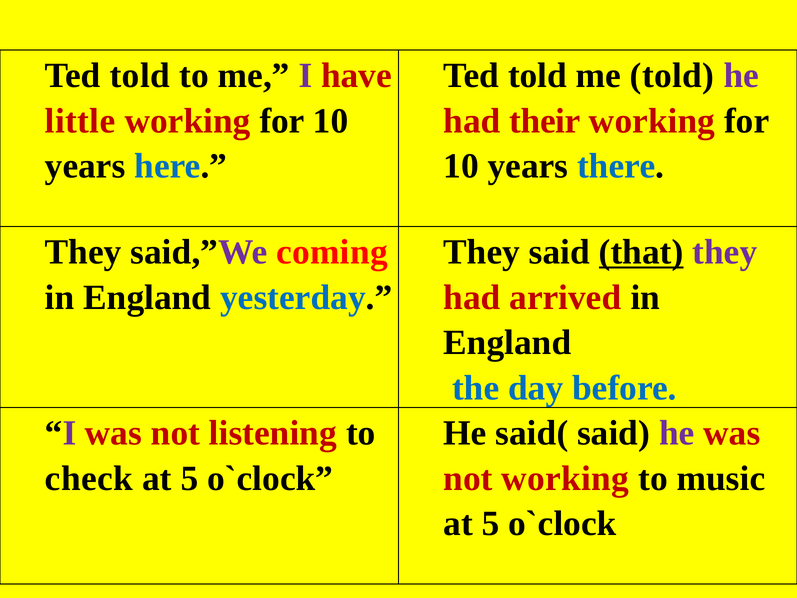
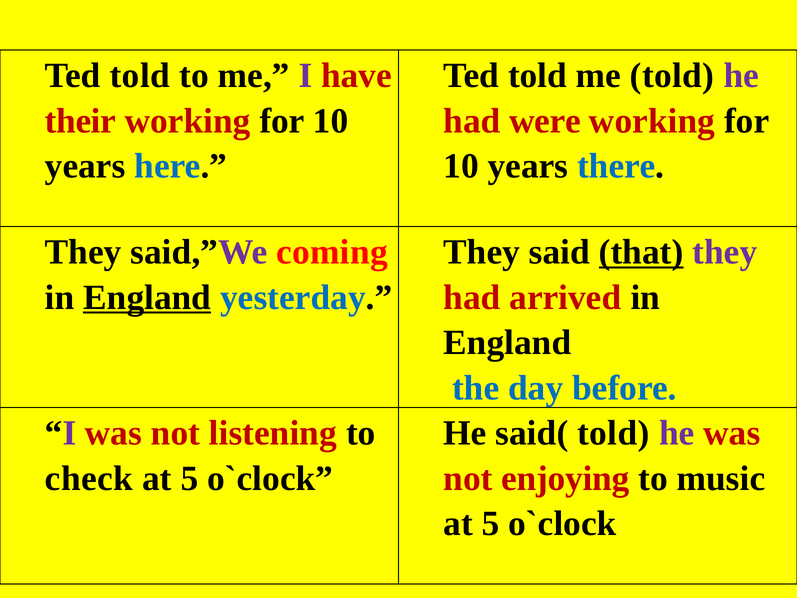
little: little -> their
their: their -> were
England at (147, 297) underline: none -> present
said( said: said -> told
not working: working -> enjoying
